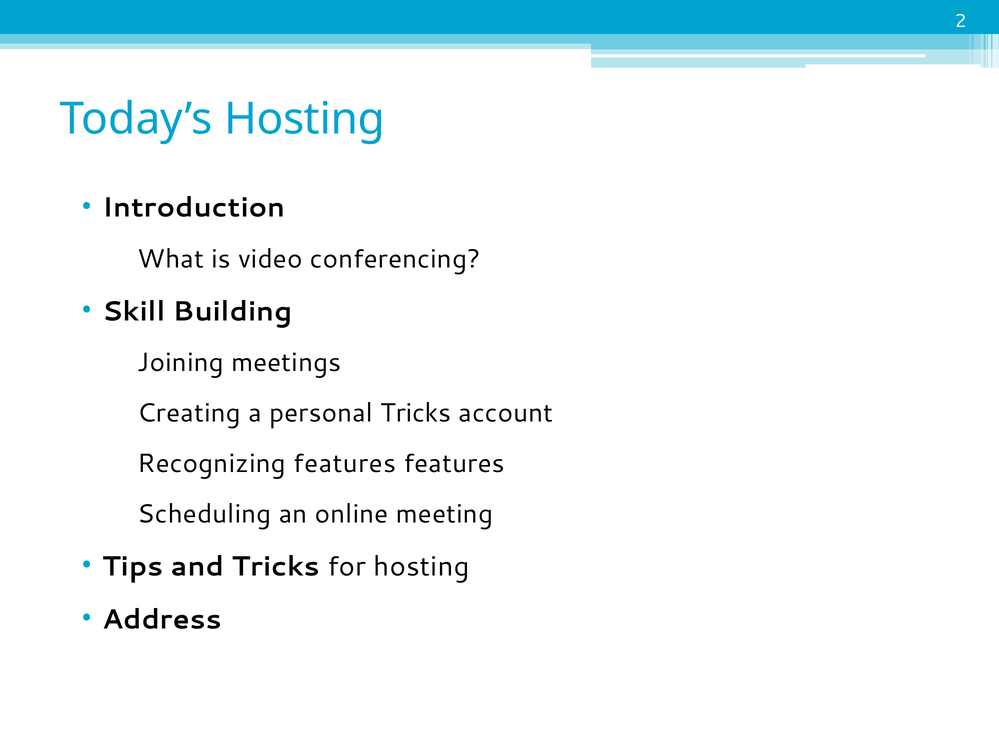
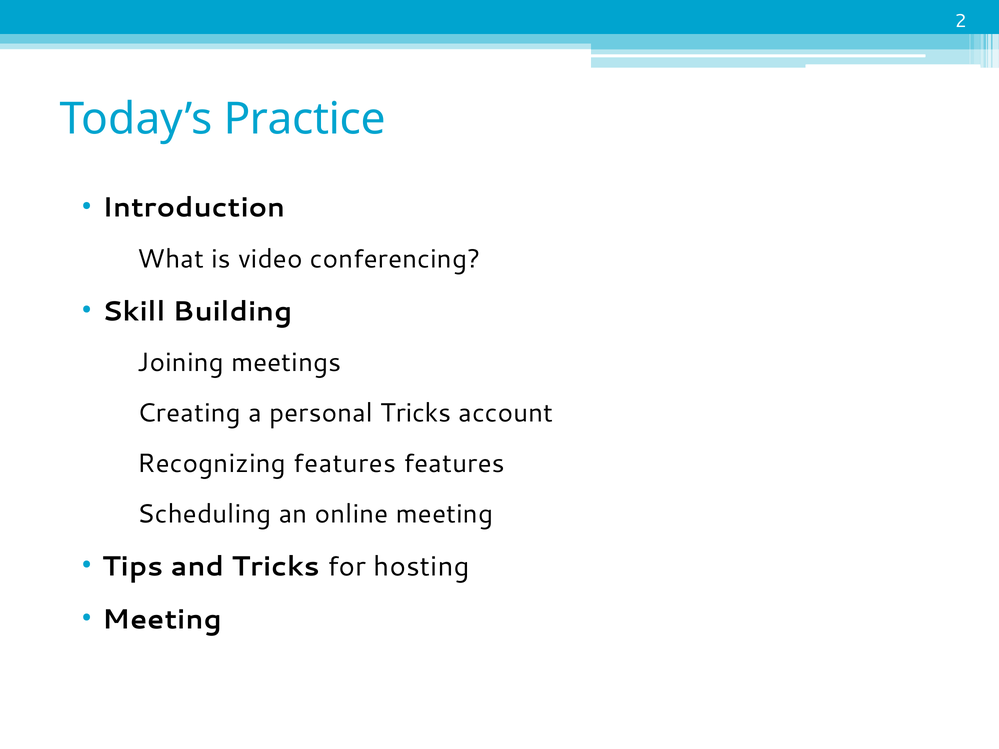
Today’s Hosting: Hosting -> Practice
Address at (162, 620): Address -> Meeting
